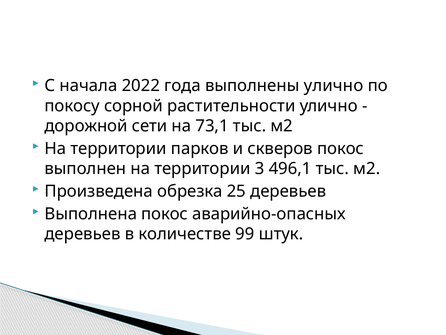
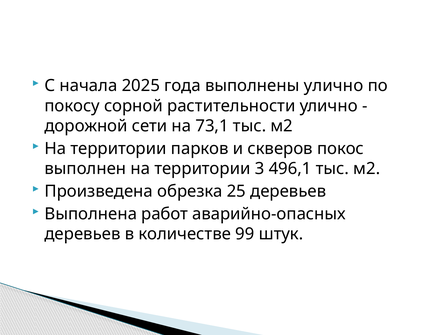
2022: 2022 -> 2025
Выполнена покос: покос -> работ
